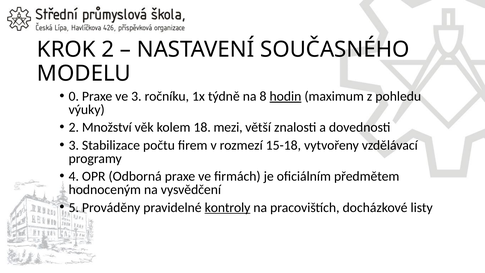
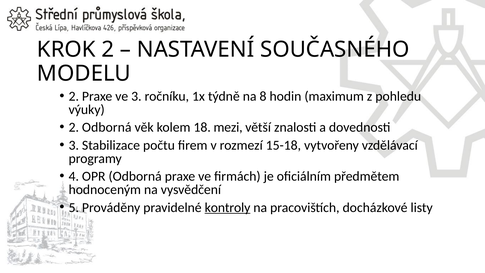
0 at (74, 96): 0 -> 2
hodin underline: present -> none
2 Množství: Množství -> Odborná
